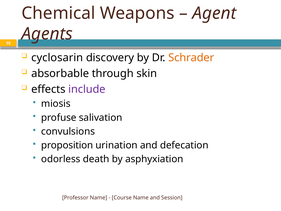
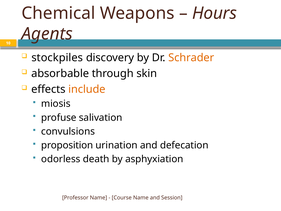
Agent: Agent -> Hours
cyclosarin: cyclosarin -> stockpiles
include colour: purple -> orange
